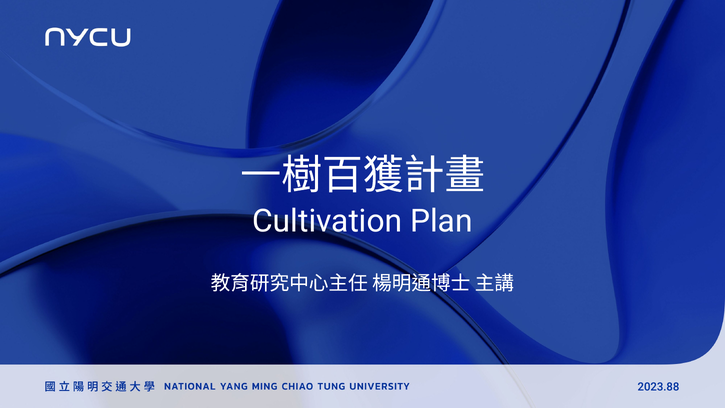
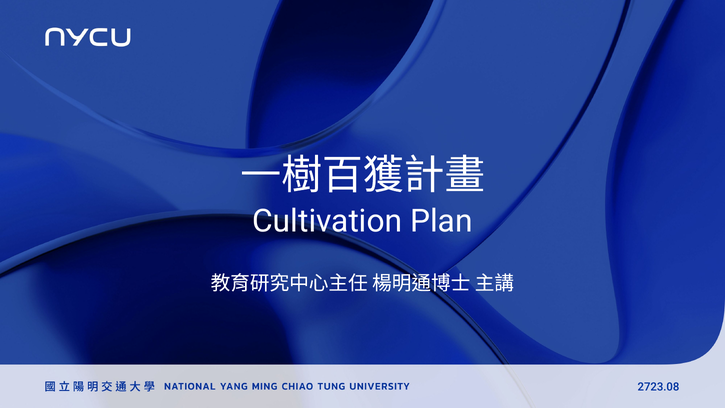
2023.88: 2023.88 -> 2723.08
